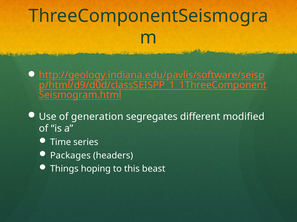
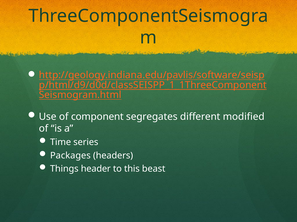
generation: generation -> component
hoping: hoping -> header
